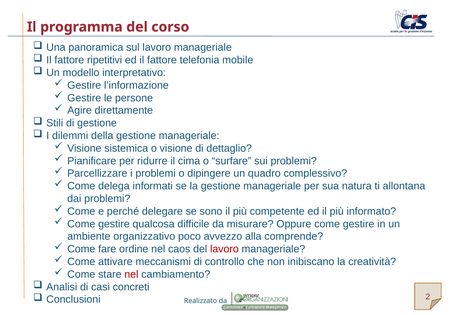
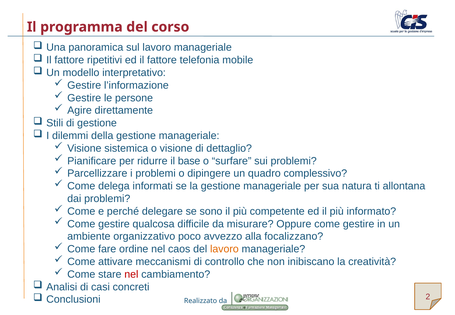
cima: cima -> base
comprende: comprende -> focalizzano
lavoro at (224, 249) colour: red -> orange
